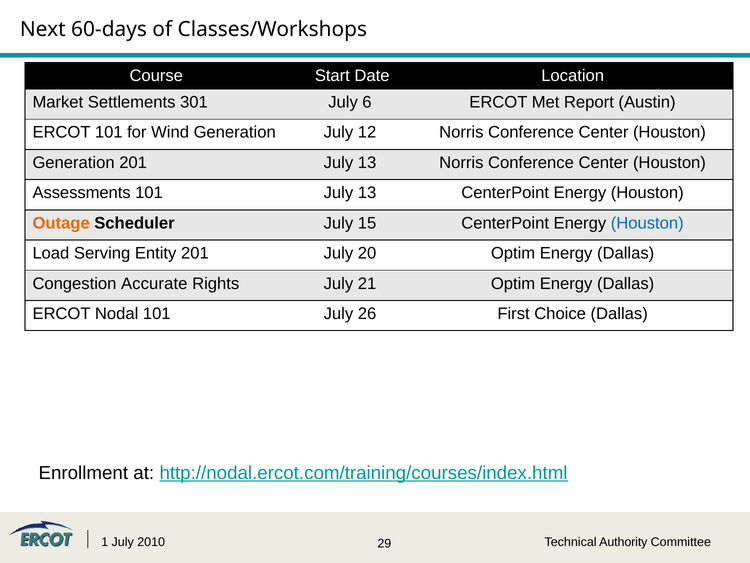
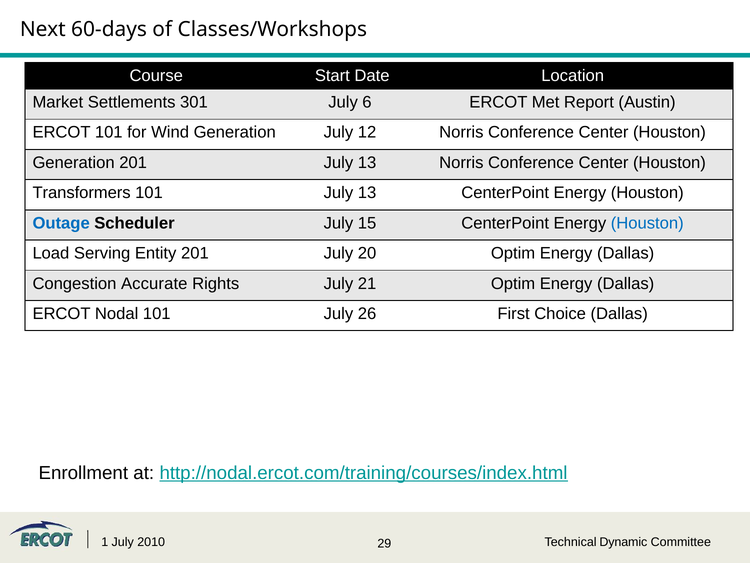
Assessments: Assessments -> Transformers
Outage colour: orange -> blue
Authority: Authority -> Dynamic
